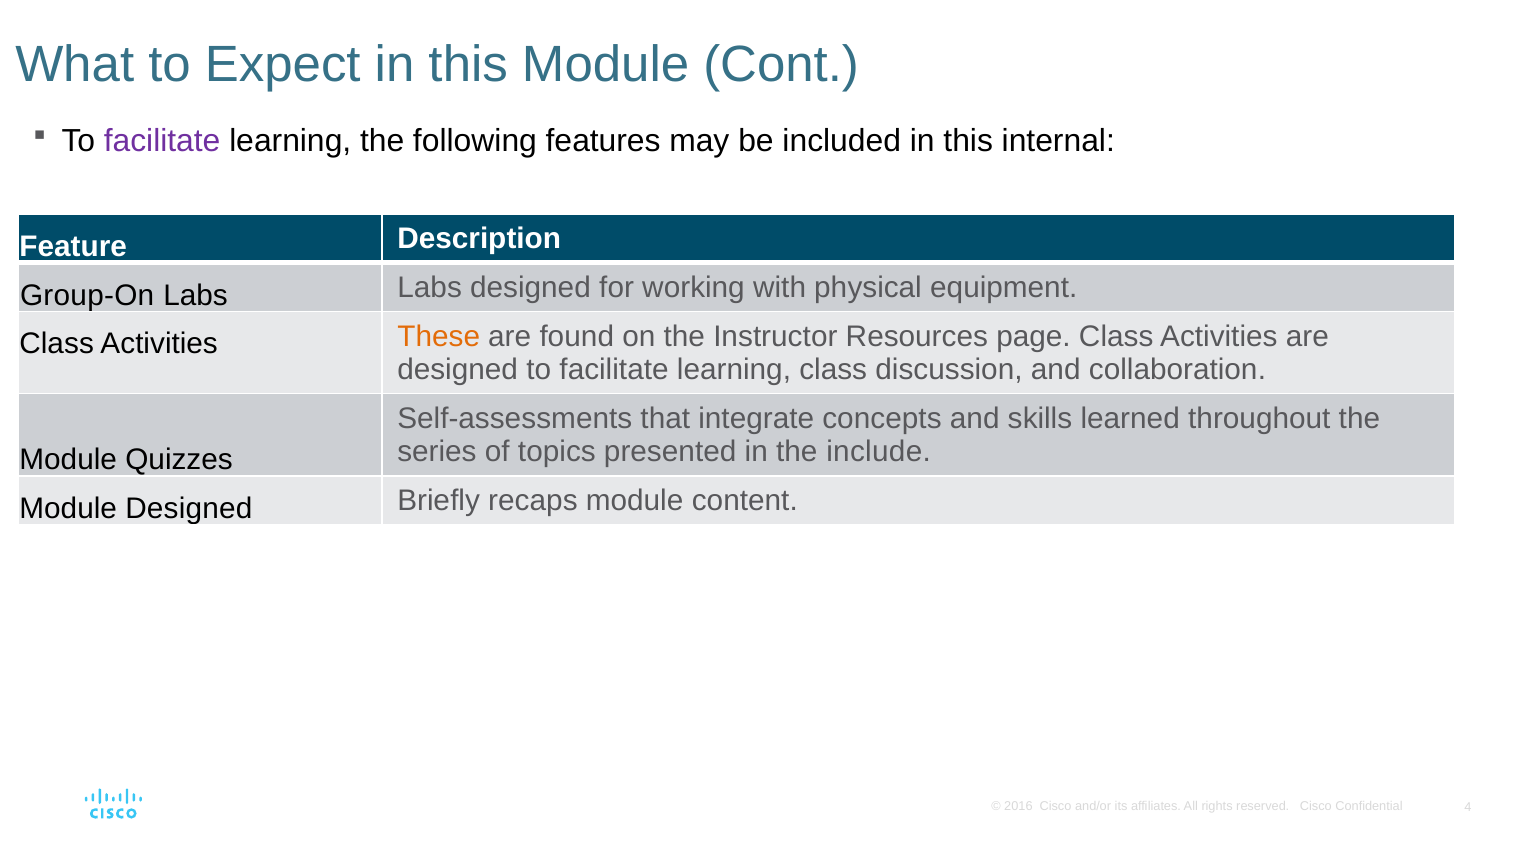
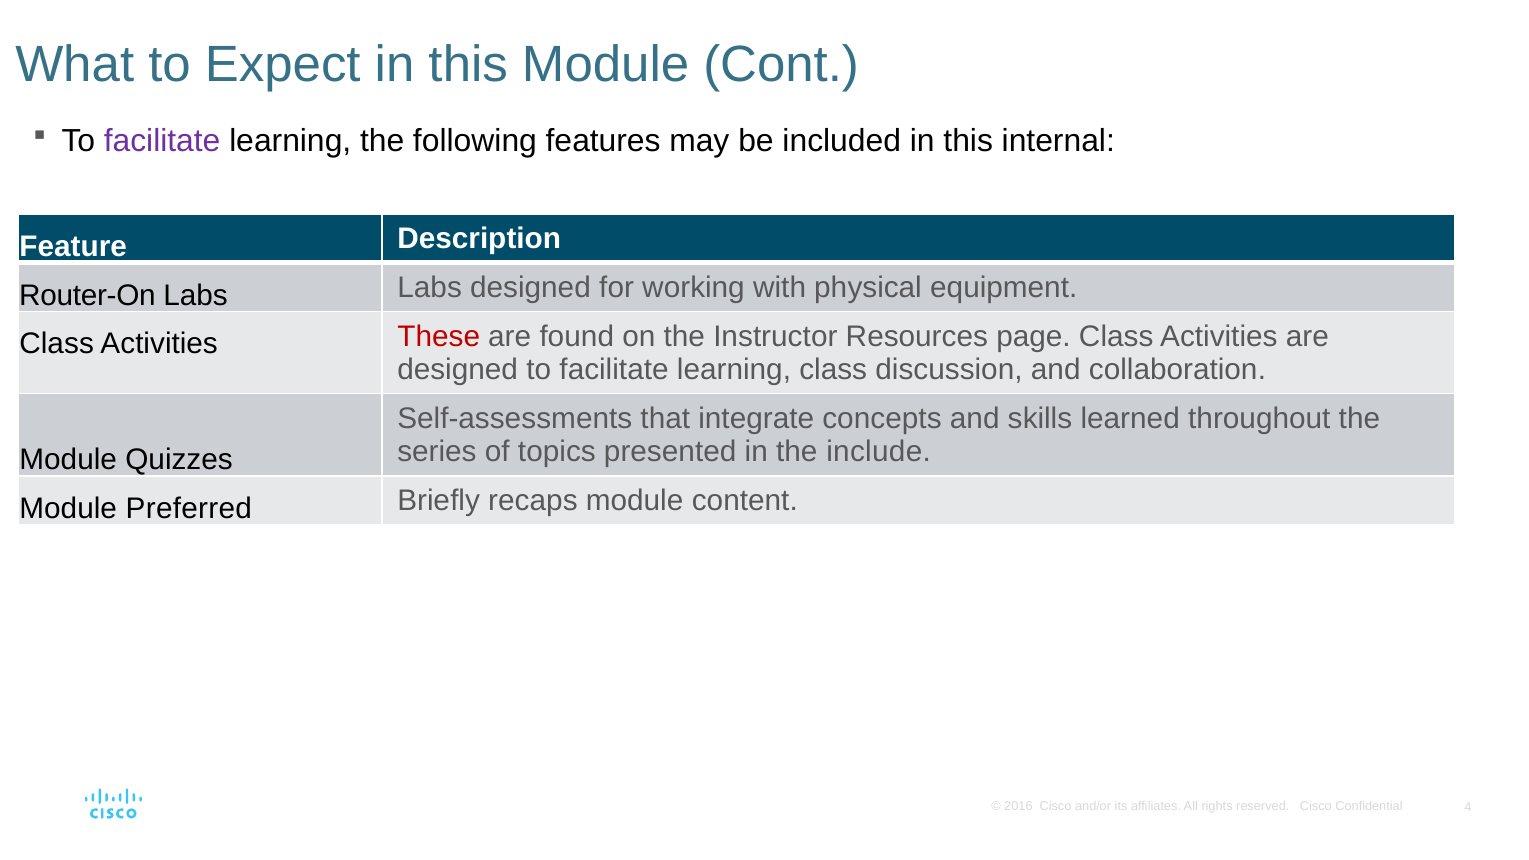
Group-On: Group-On -> Router-On
These colour: orange -> red
Module Designed: Designed -> Preferred
